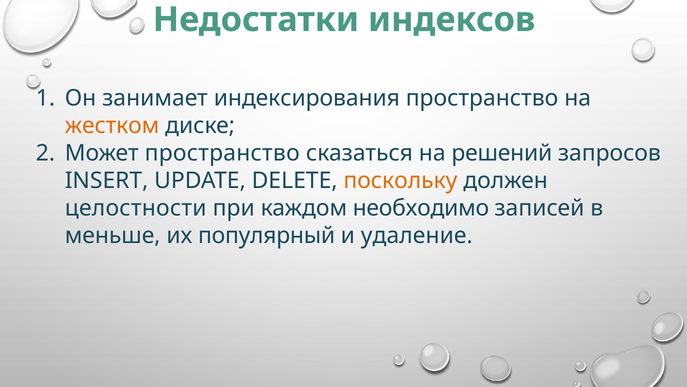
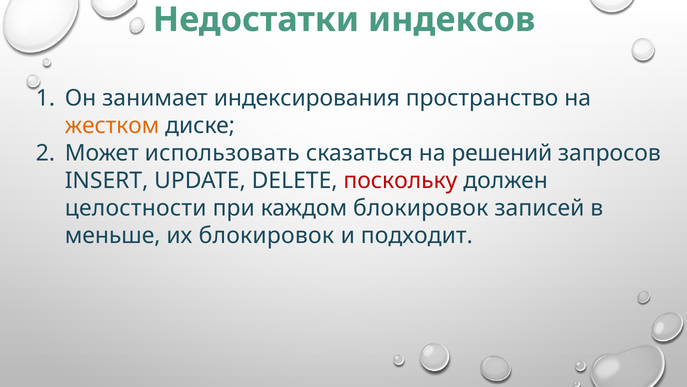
Может пространство: пространство -> использовать
поскольку colour: orange -> red
каждом необходимо: необходимо -> блокировок
их популярный: популярный -> блокировок
удаление: удаление -> подходит
